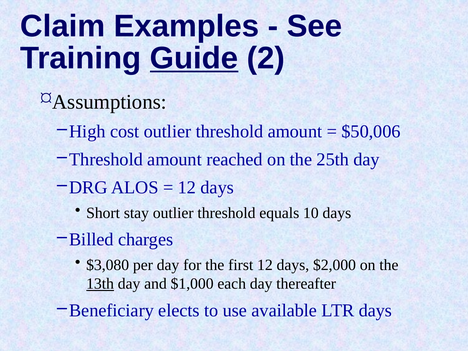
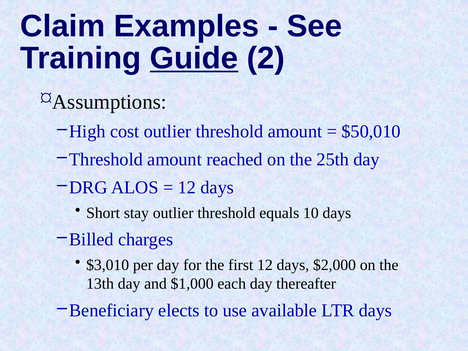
$50,006: $50,006 -> $50,010
$3,080: $3,080 -> $3,010
13th underline: present -> none
